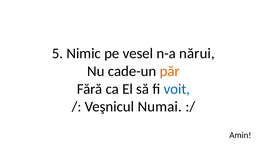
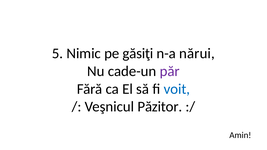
vesel: vesel -> găsiţi
păr colour: orange -> purple
Numai: Numai -> Păzitor
